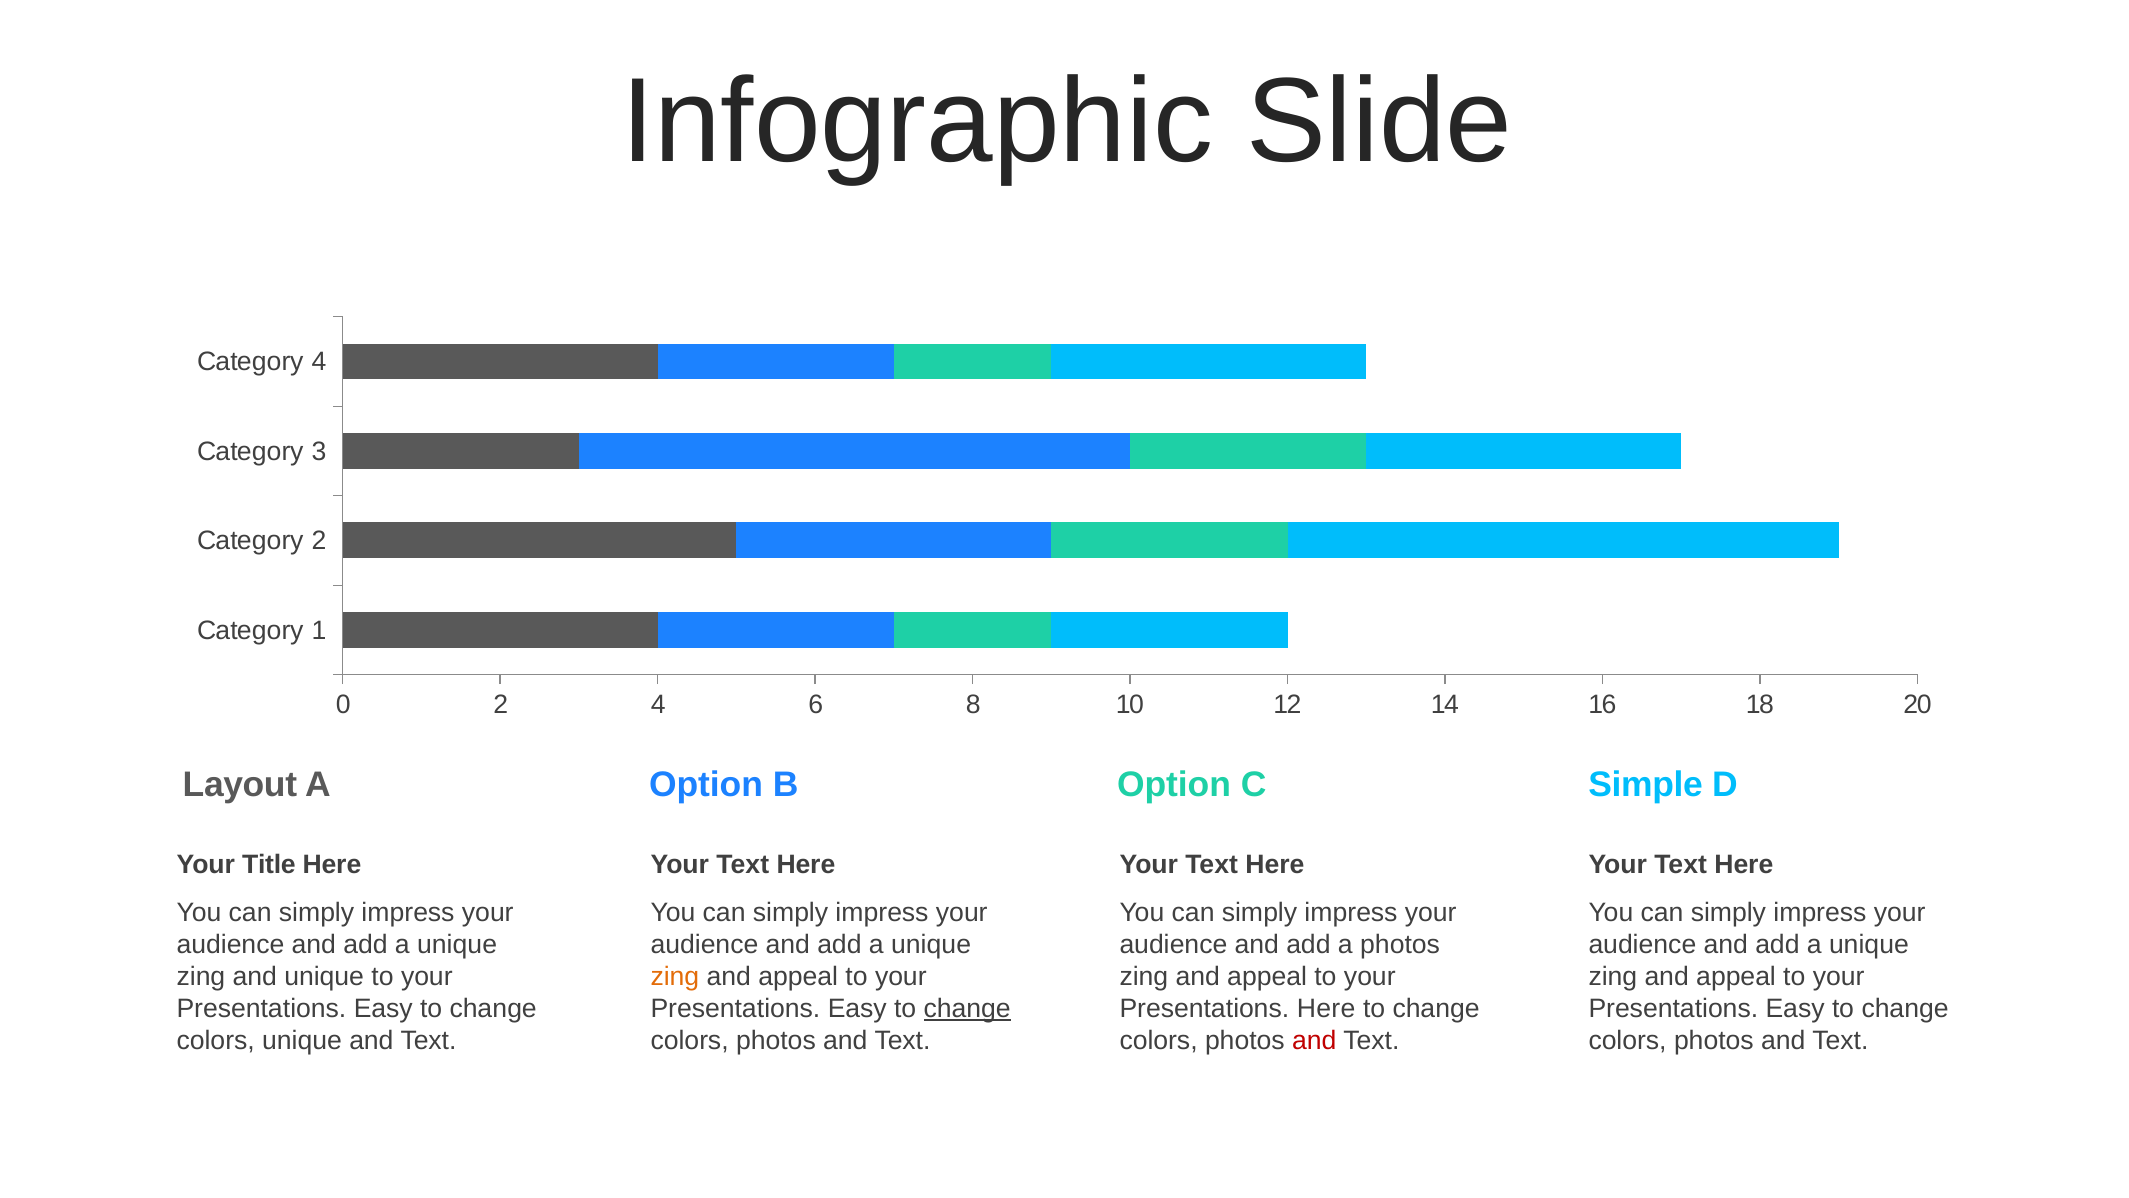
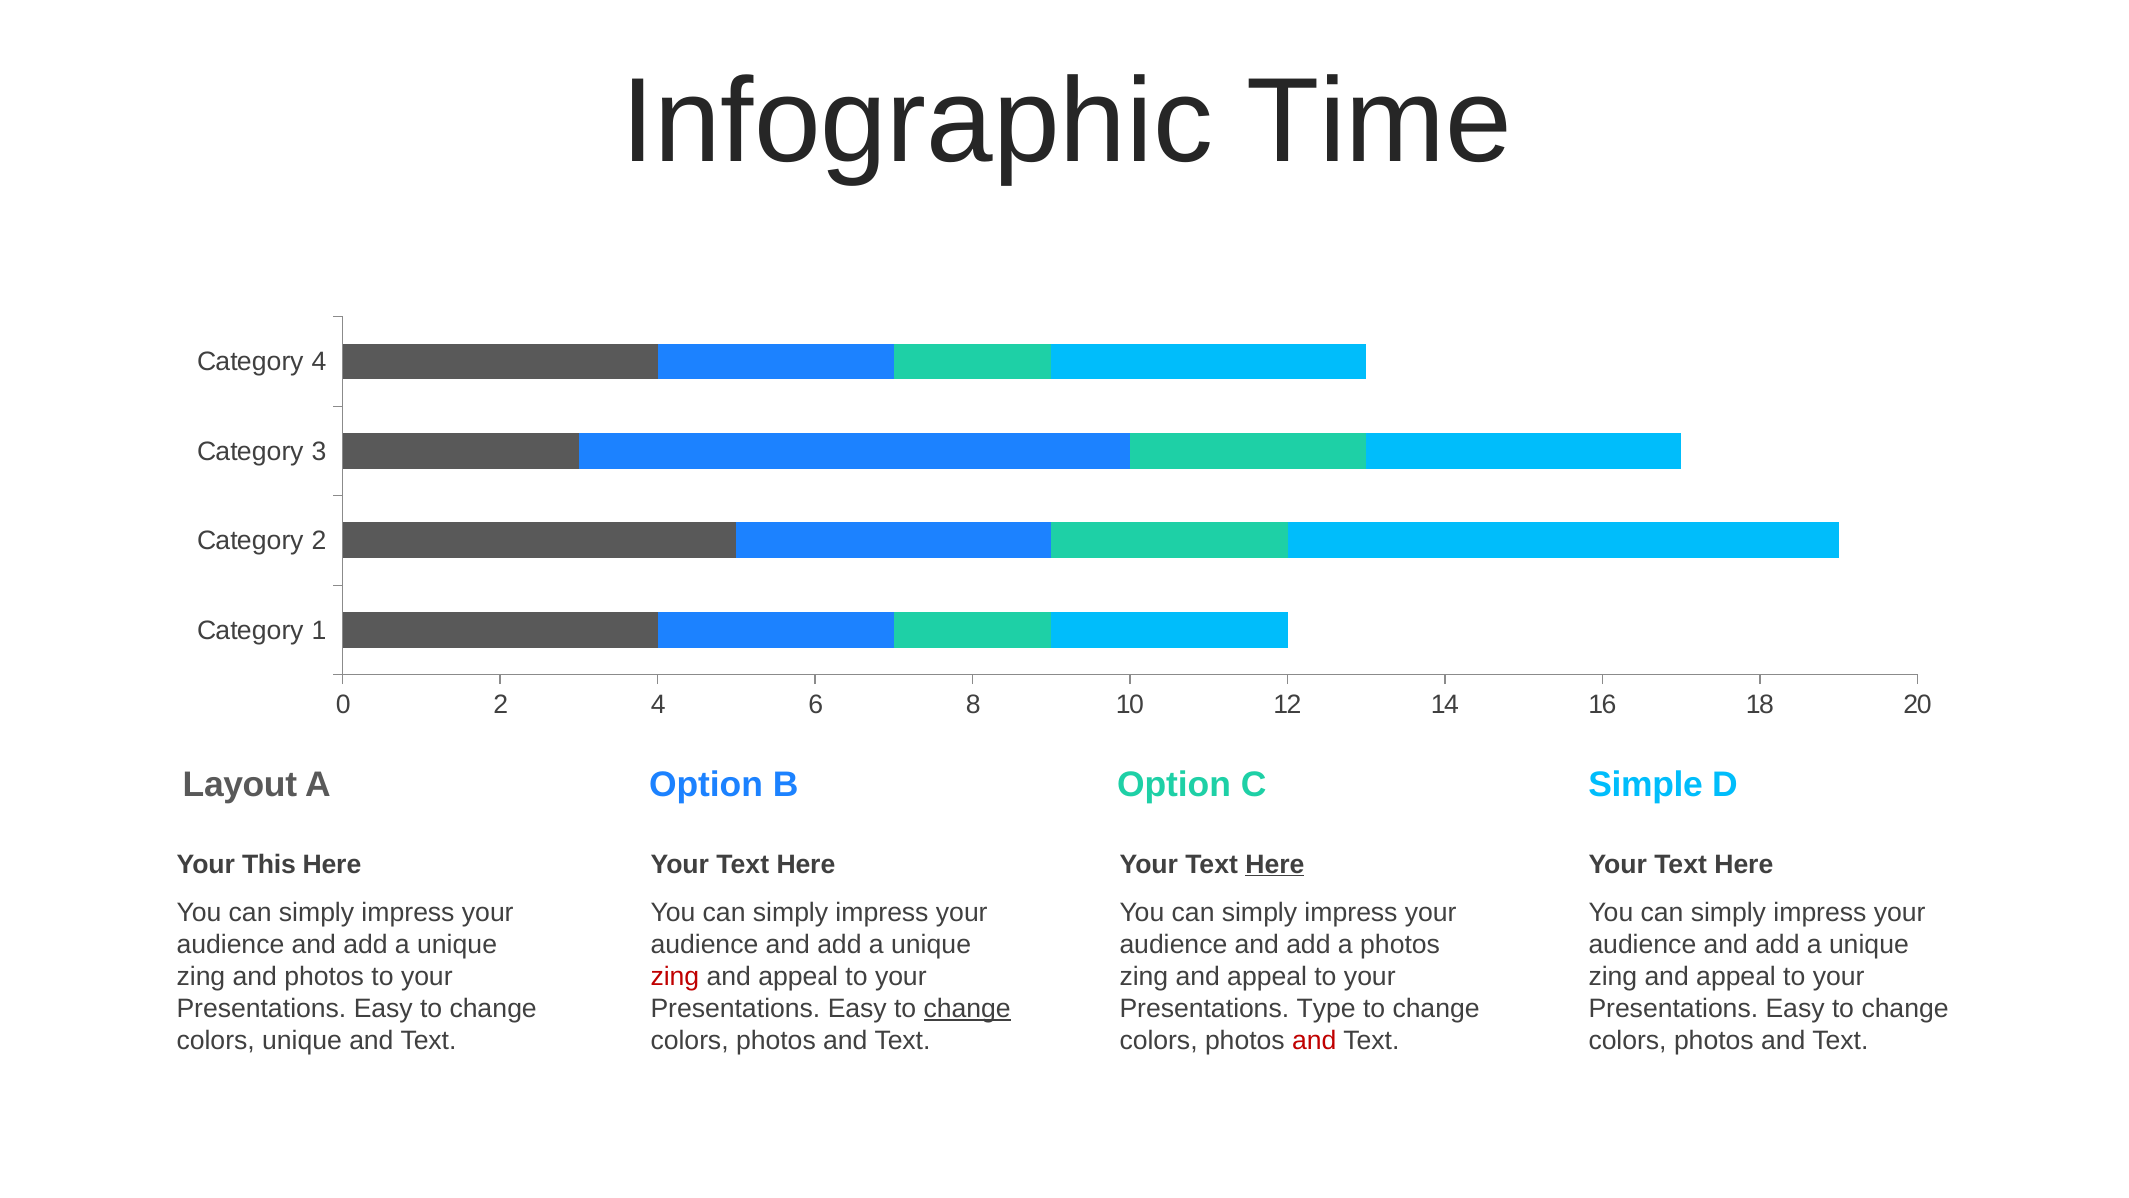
Slide: Slide -> Time
Title: Title -> This
Here at (1275, 864) underline: none -> present
and unique: unique -> photos
zing at (675, 976) colour: orange -> red
Presentations Here: Here -> Type
